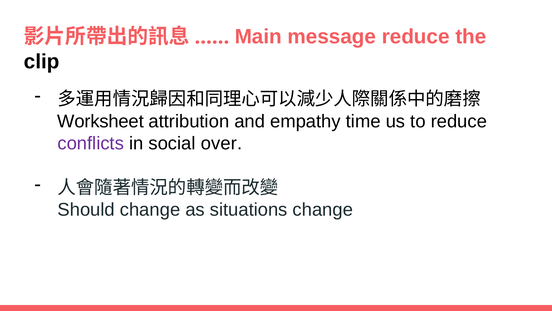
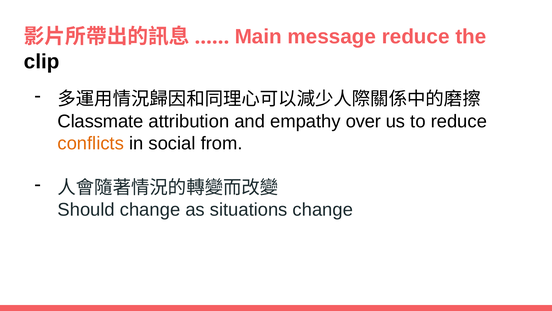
Worksheet: Worksheet -> Classmate
time: time -> over
conflicts colour: purple -> orange
over: over -> from
